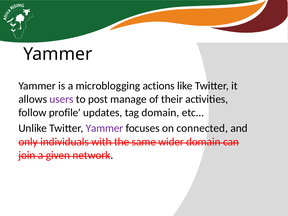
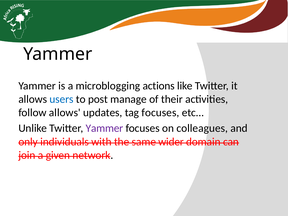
users colour: purple -> blue
follow profile: profile -> allows
tag domain: domain -> focuses
connected: connected -> colleagues
